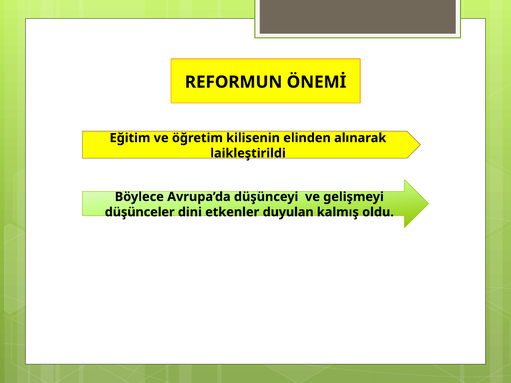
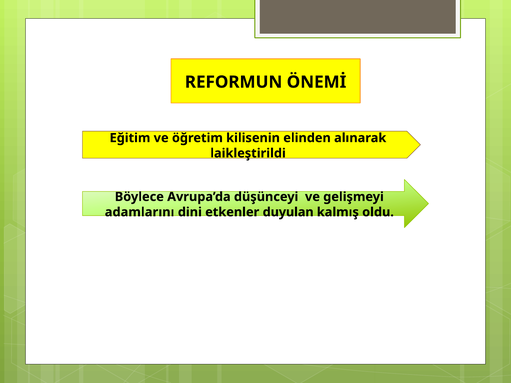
düşünceler: düşünceler -> adamlarını
